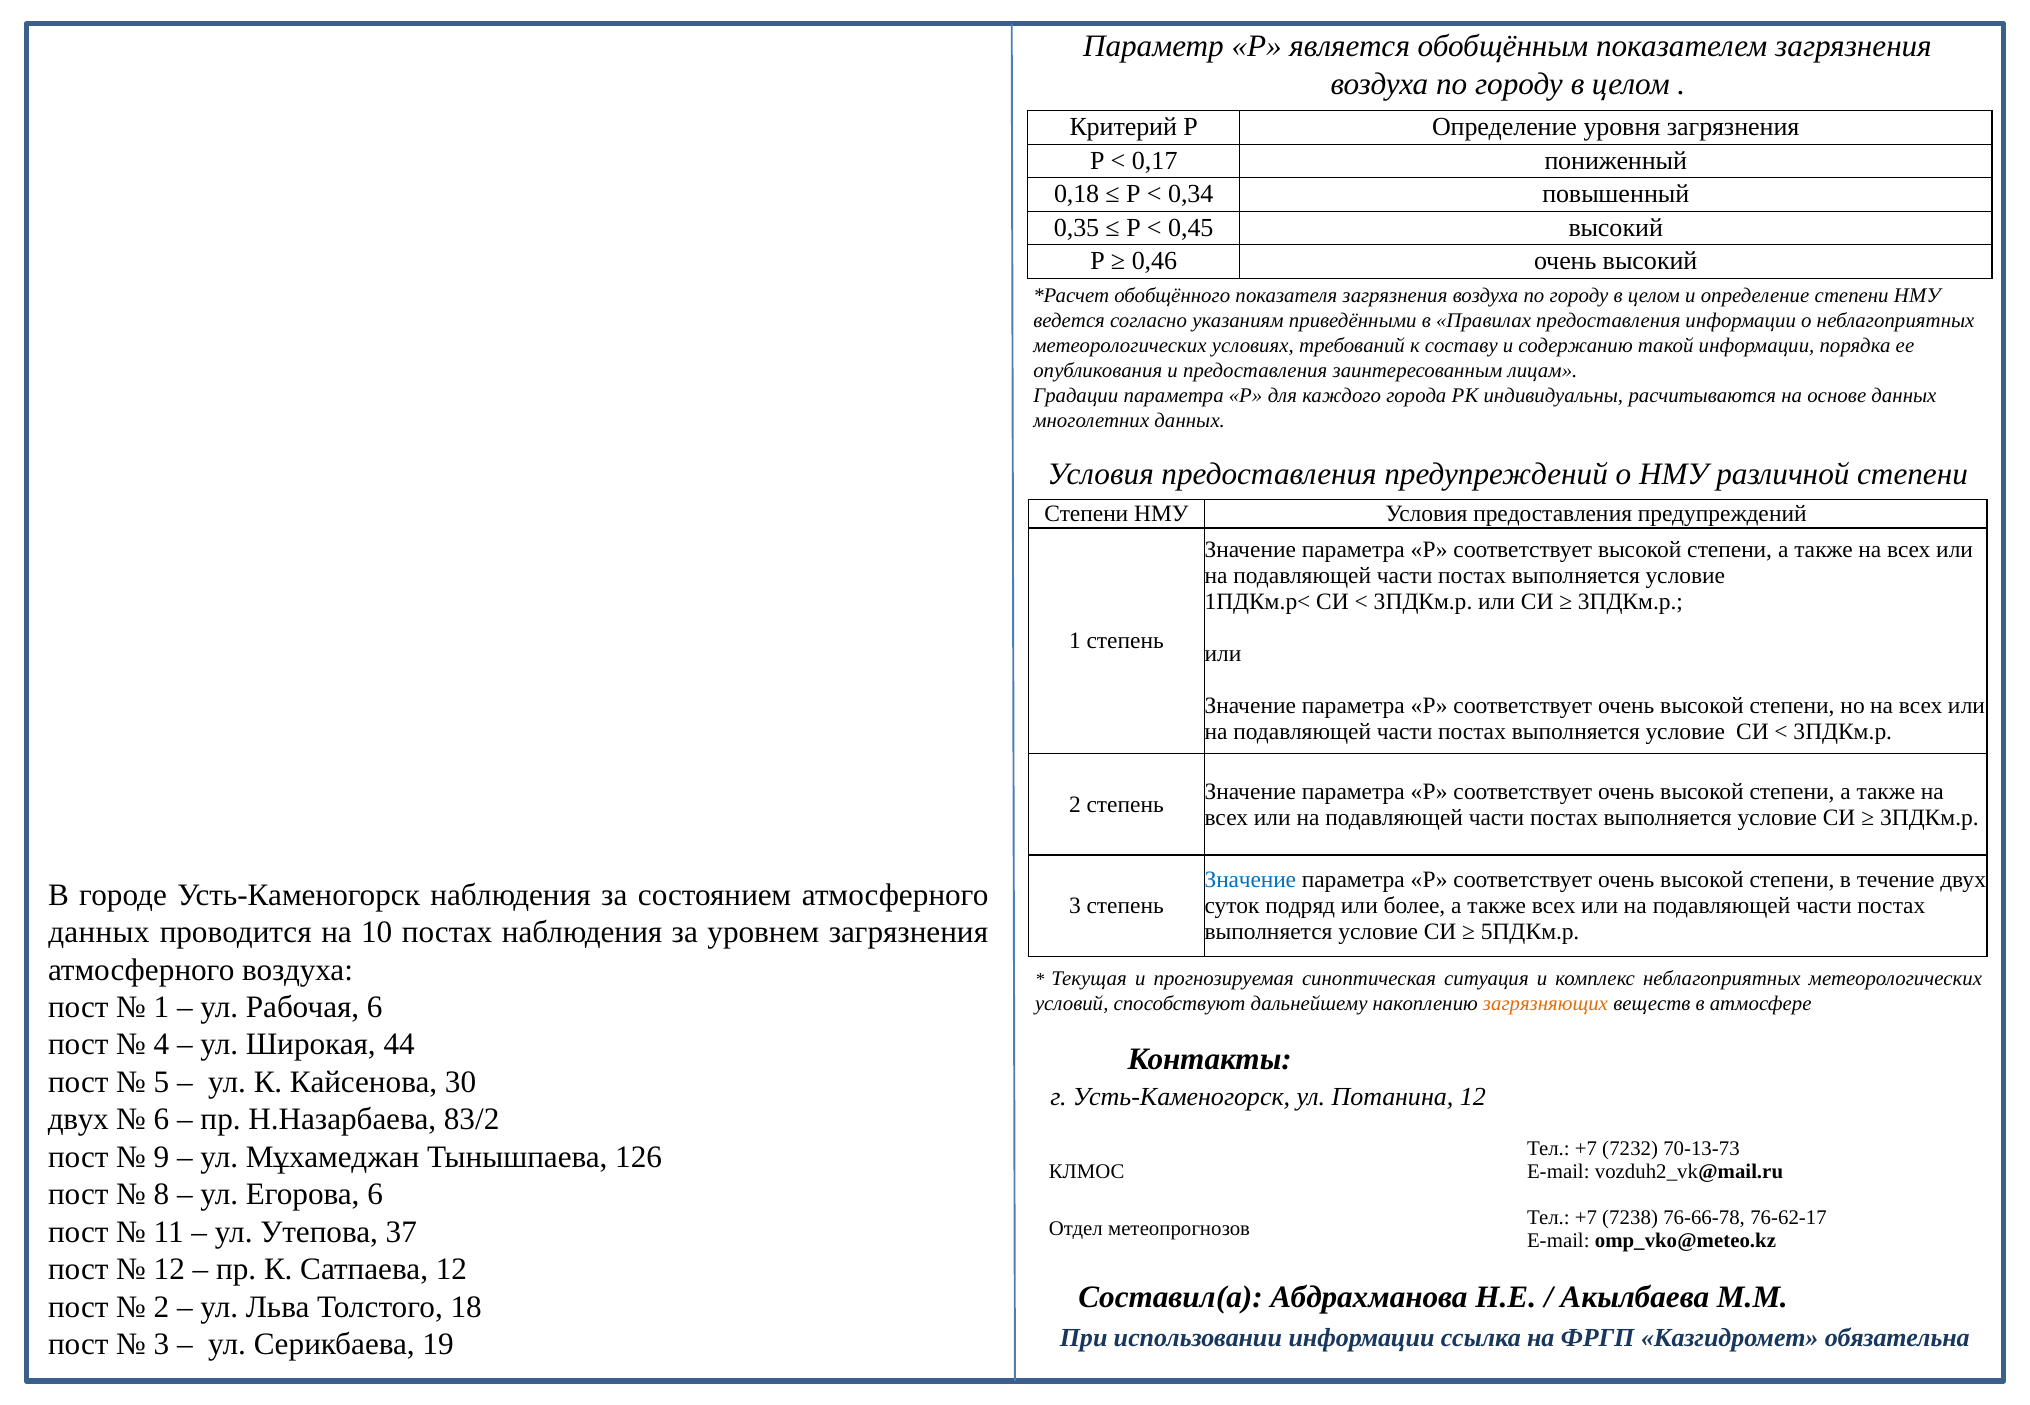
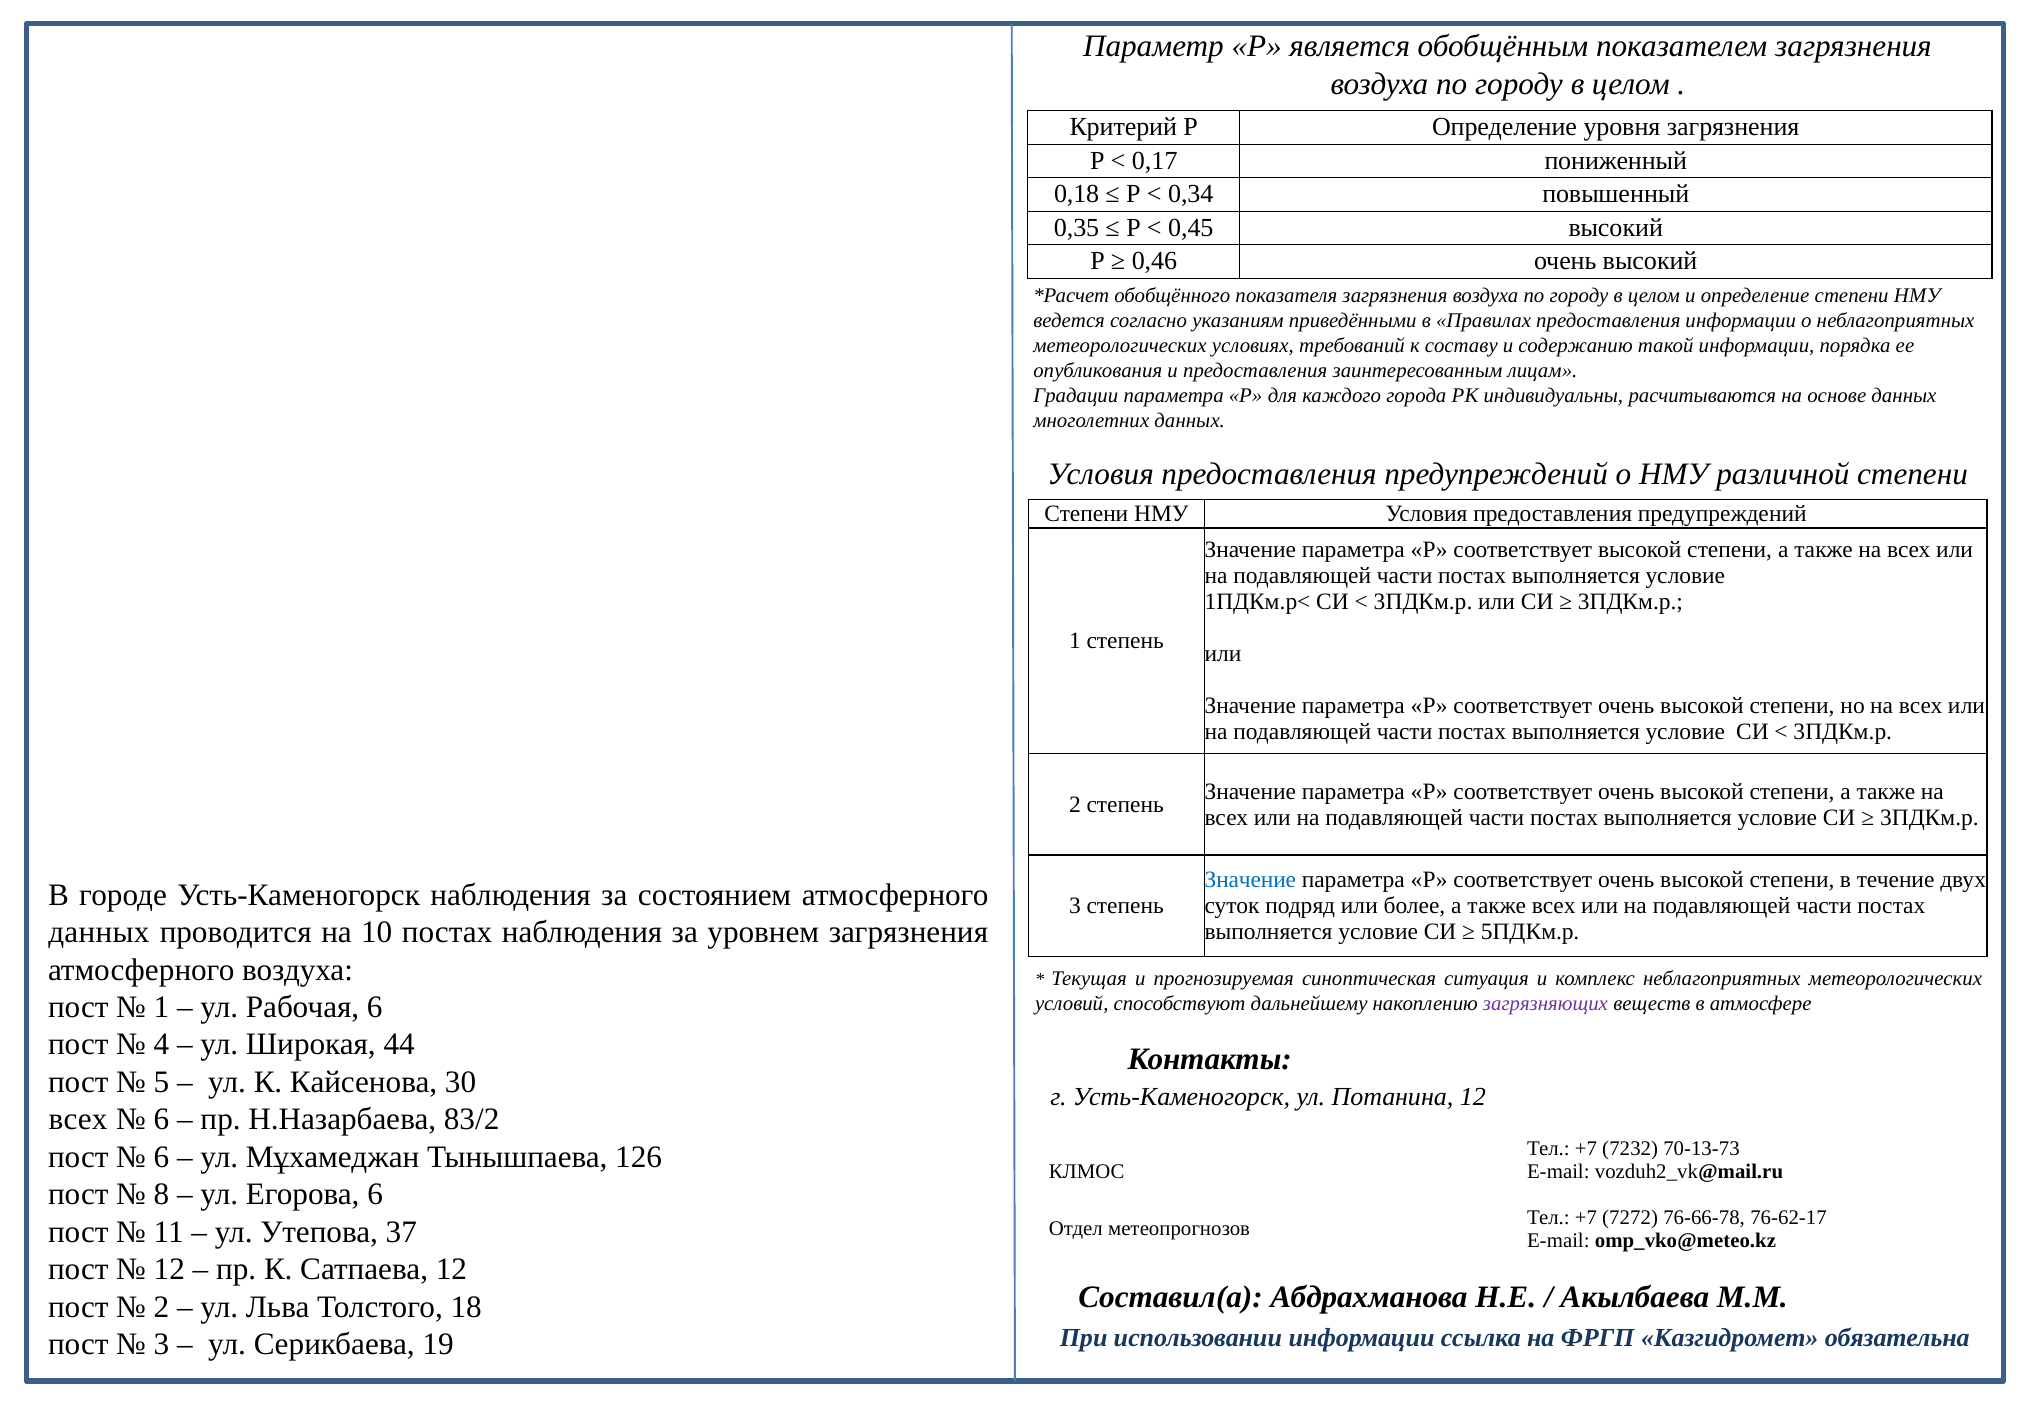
загрязняющих colour: orange -> purple
двух at (78, 1120): двух -> всех
9 at (161, 1157): 9 -> 6
7238: 7238 -> 7272
